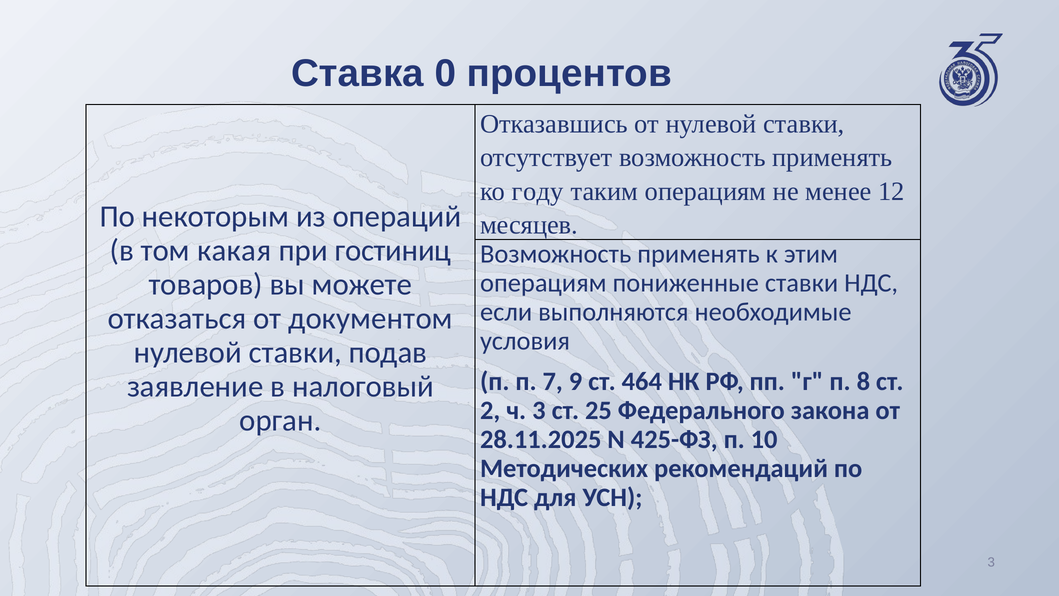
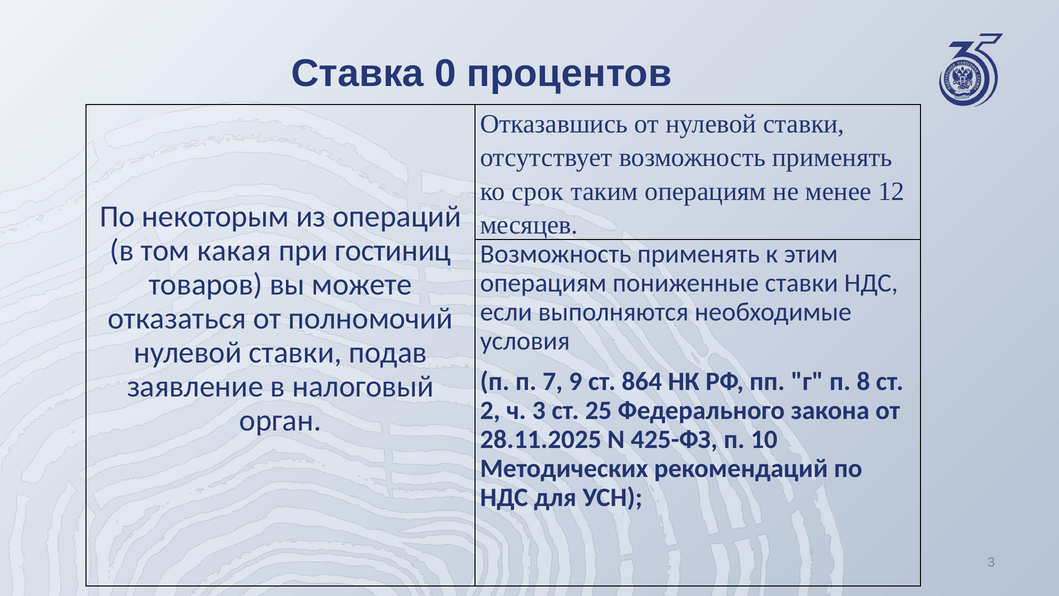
году: году -> срок
документом: документом -> полномочий
464: 464 -> 864
